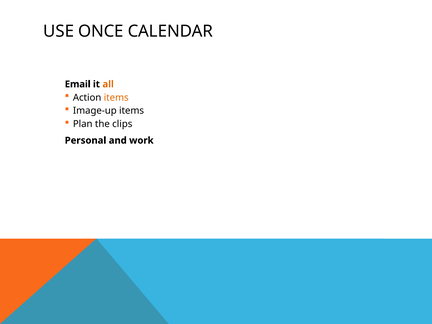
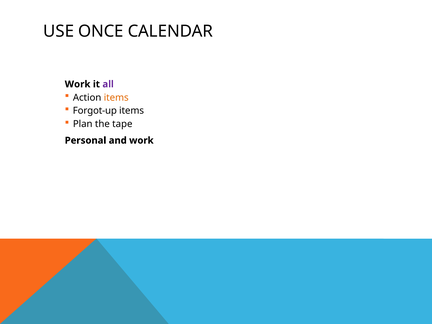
Email at (78, 84): Email -> Work
all colour: orange -> purple
Image-up: Image-up -> Forgot-up
clips: clips -> tape
